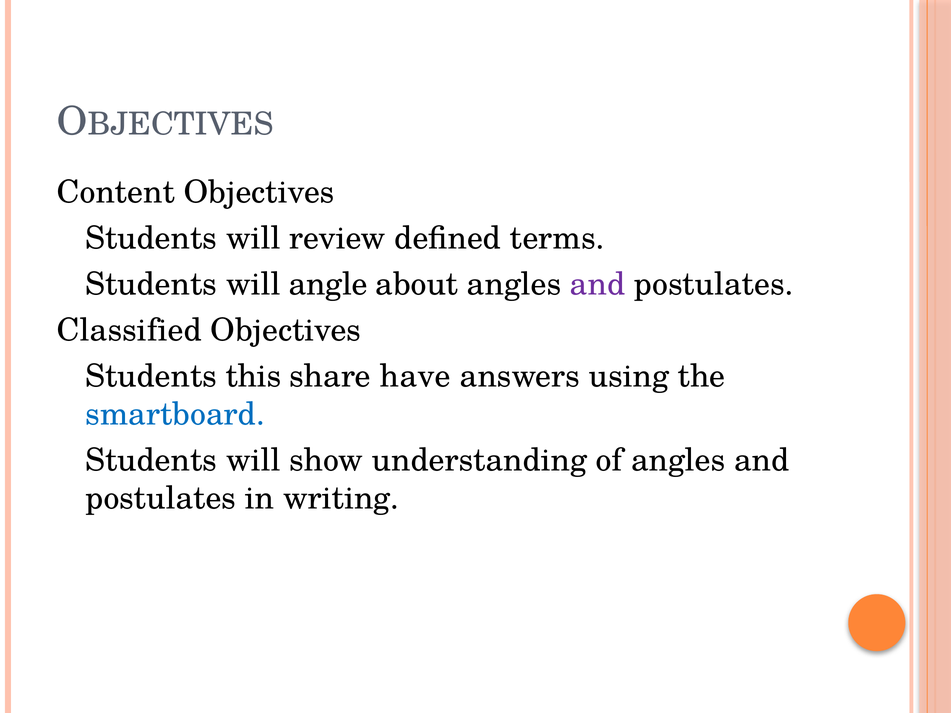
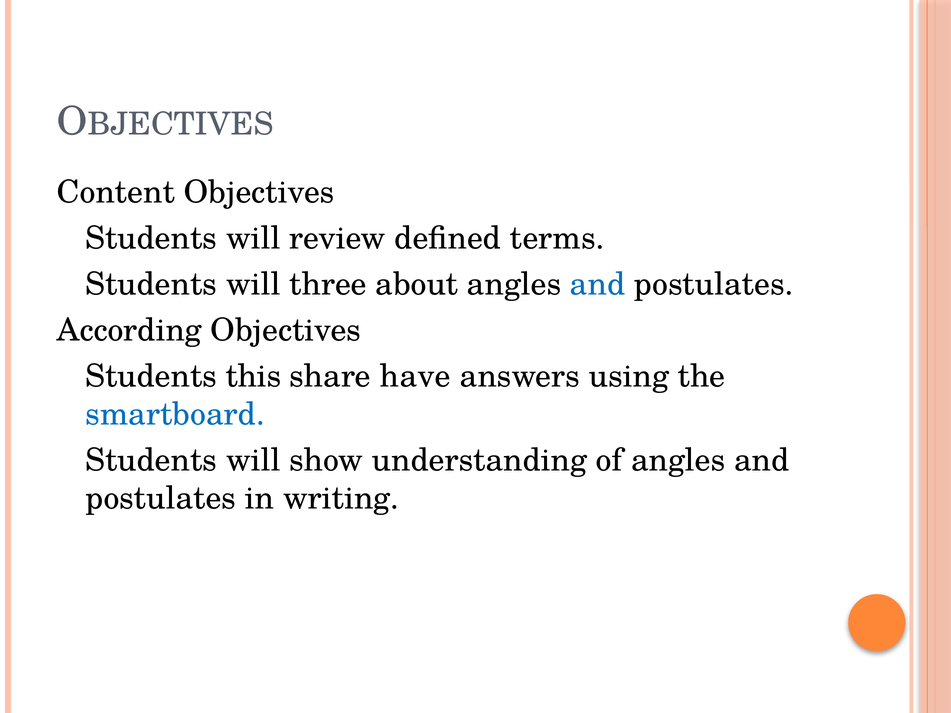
angle: angle -> three
and at (598, 284) colour: purple -> blue
Classified: Classified -> According
